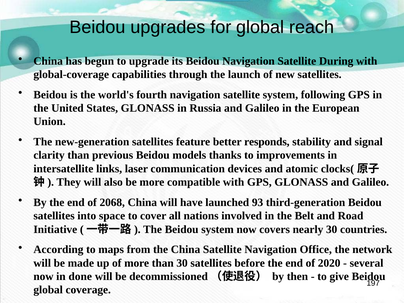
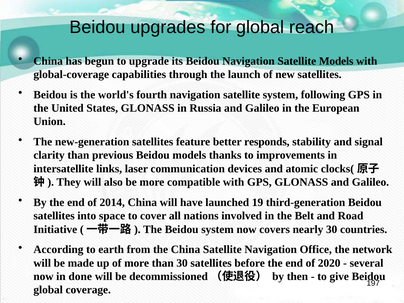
Satellite During: During -> Models
2068: 2068 -> 2014
93: 93 -> 19
maps: maps -> earth
